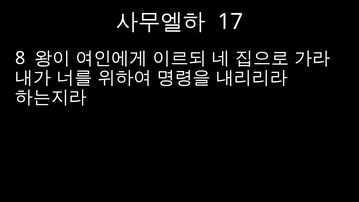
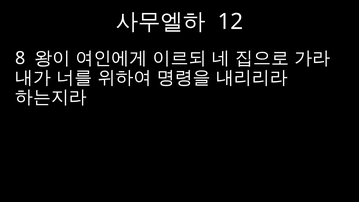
17: 17 -> 12
